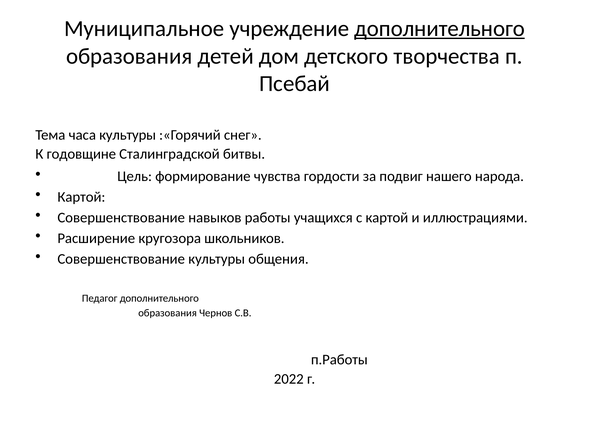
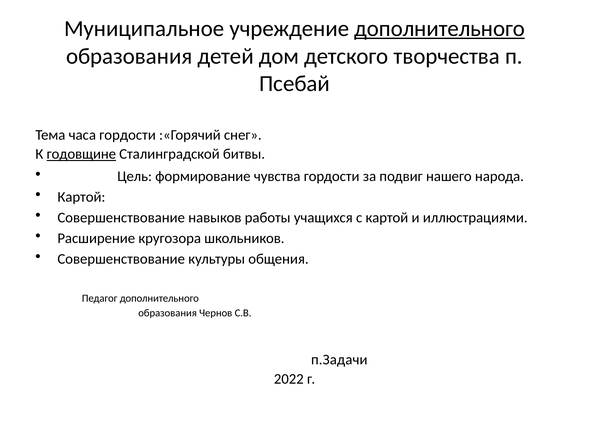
часа культуры: культуры -> гордости
годовщине underline: none -> present
п.Работы: п.Работы -> п.Задачи
